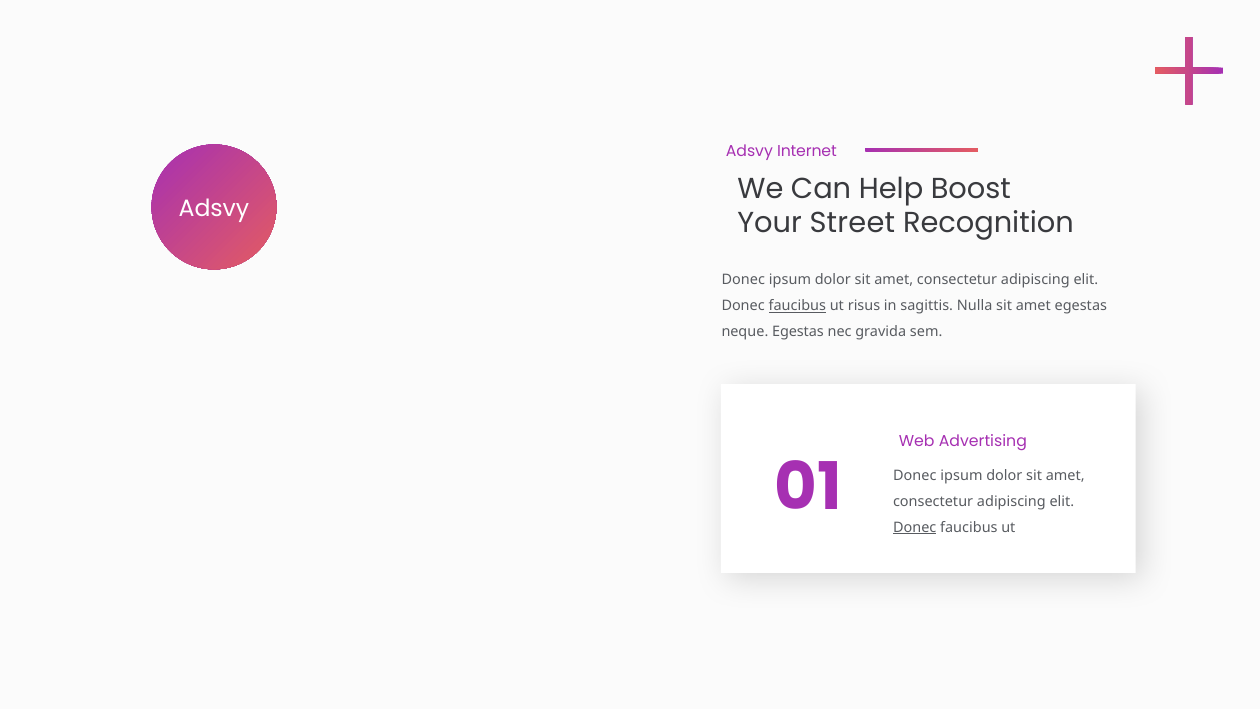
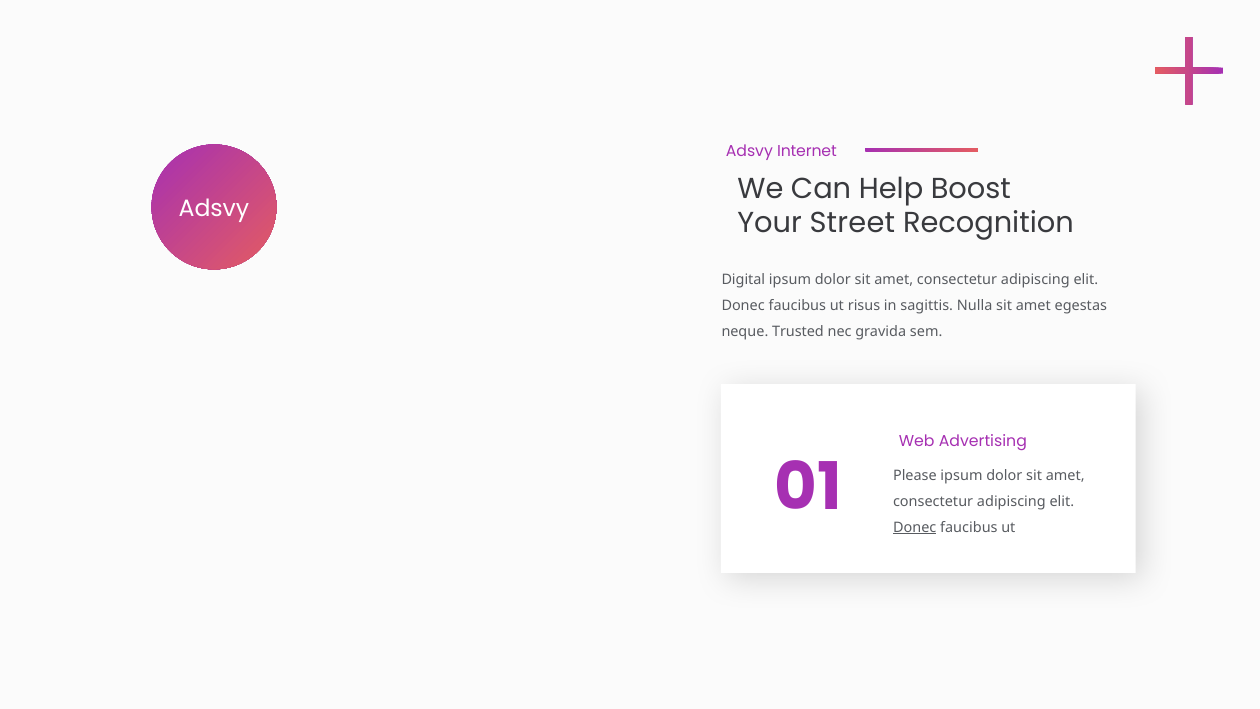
Donec at (743, 280): Donec -> Digital
faucibus at (797, 306) underline: present -> none
neque Egestas: Egestas -> Trusted
Donec at (915, 475): Donec -> Please
